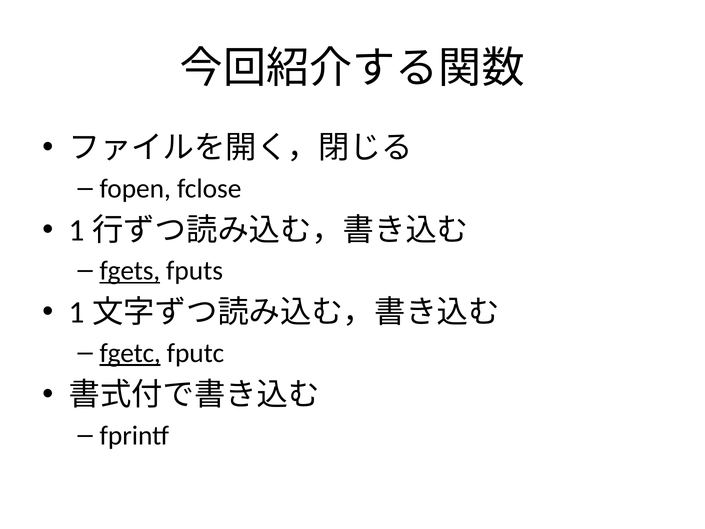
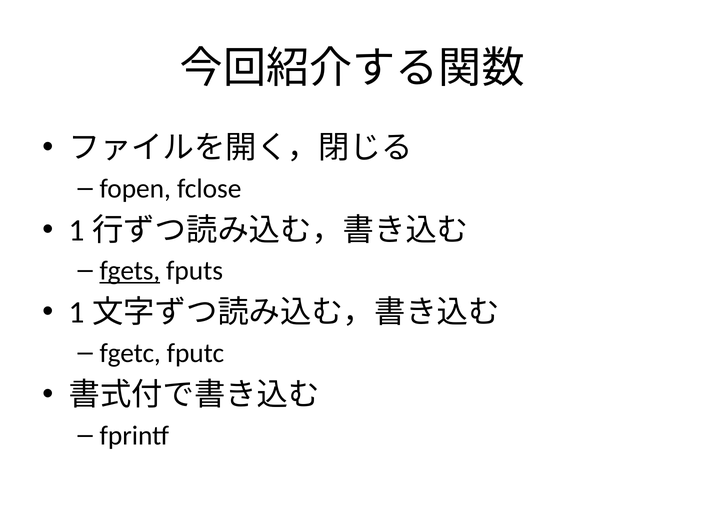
fgetc underline: present -> none
